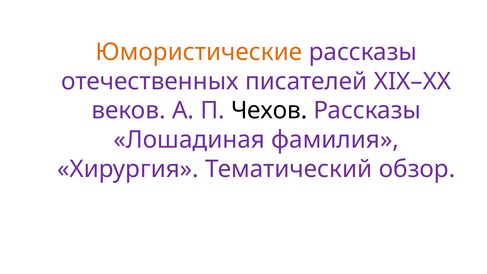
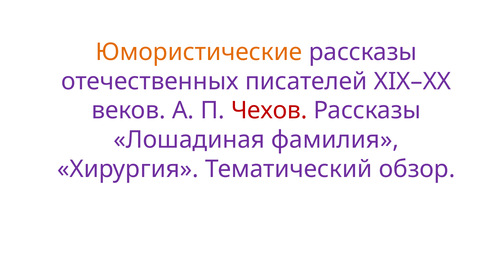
Чехов colour: black -> red
